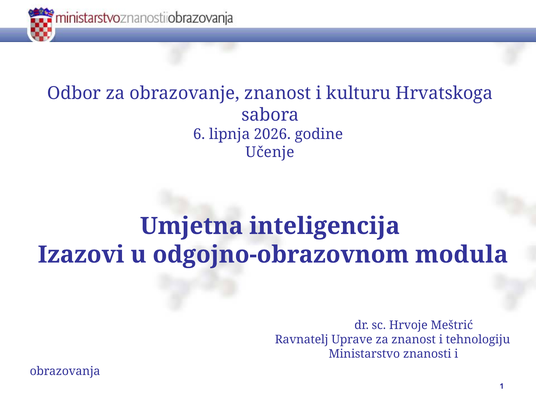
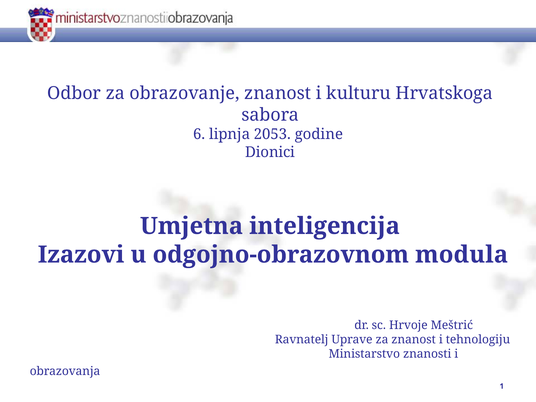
2026: 2026 -> 2053
Učenje: Učenje -> Dionici
